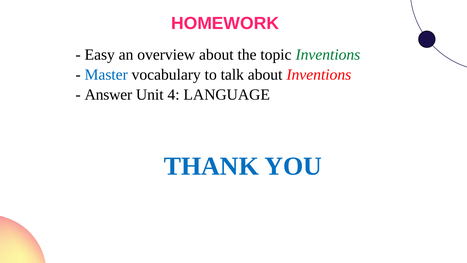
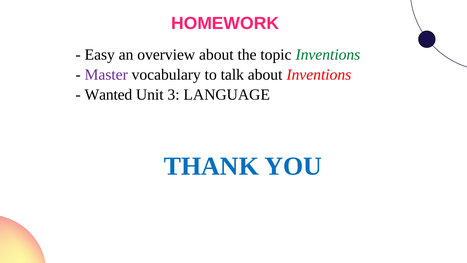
Master colour: blue -> purple
Answer: Answer -> Wanted
4: 4 -> 3
